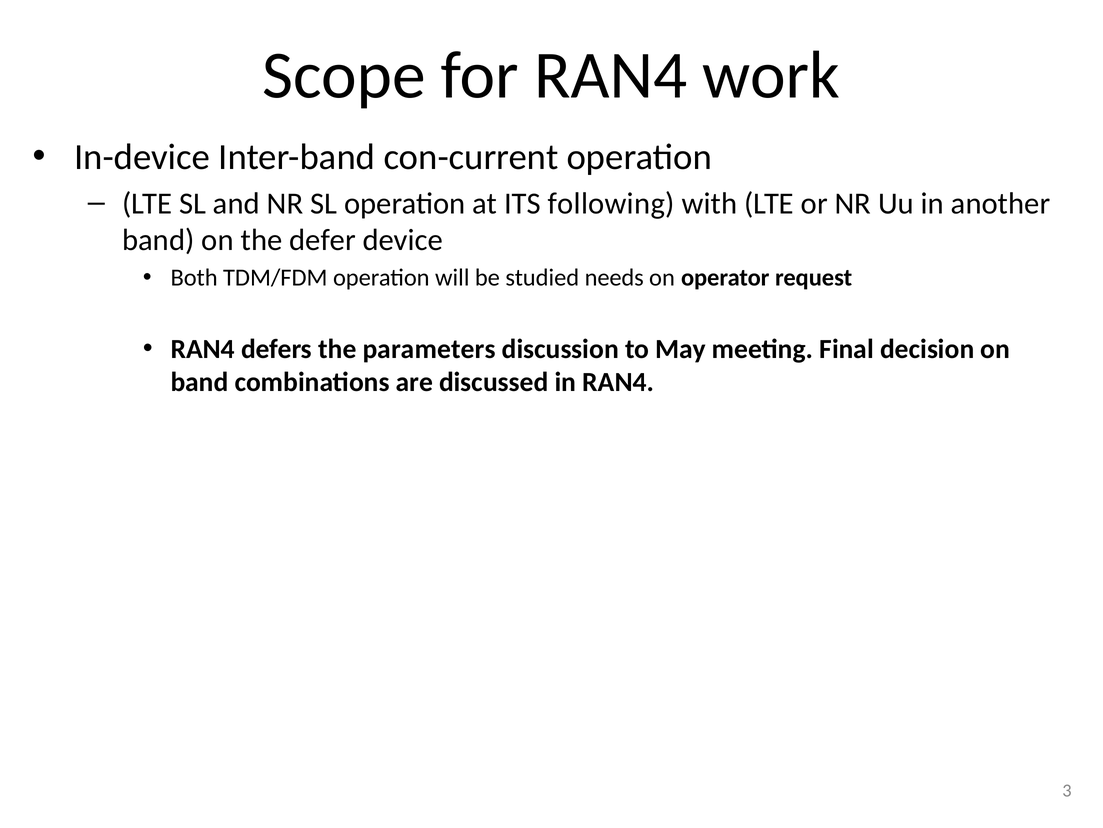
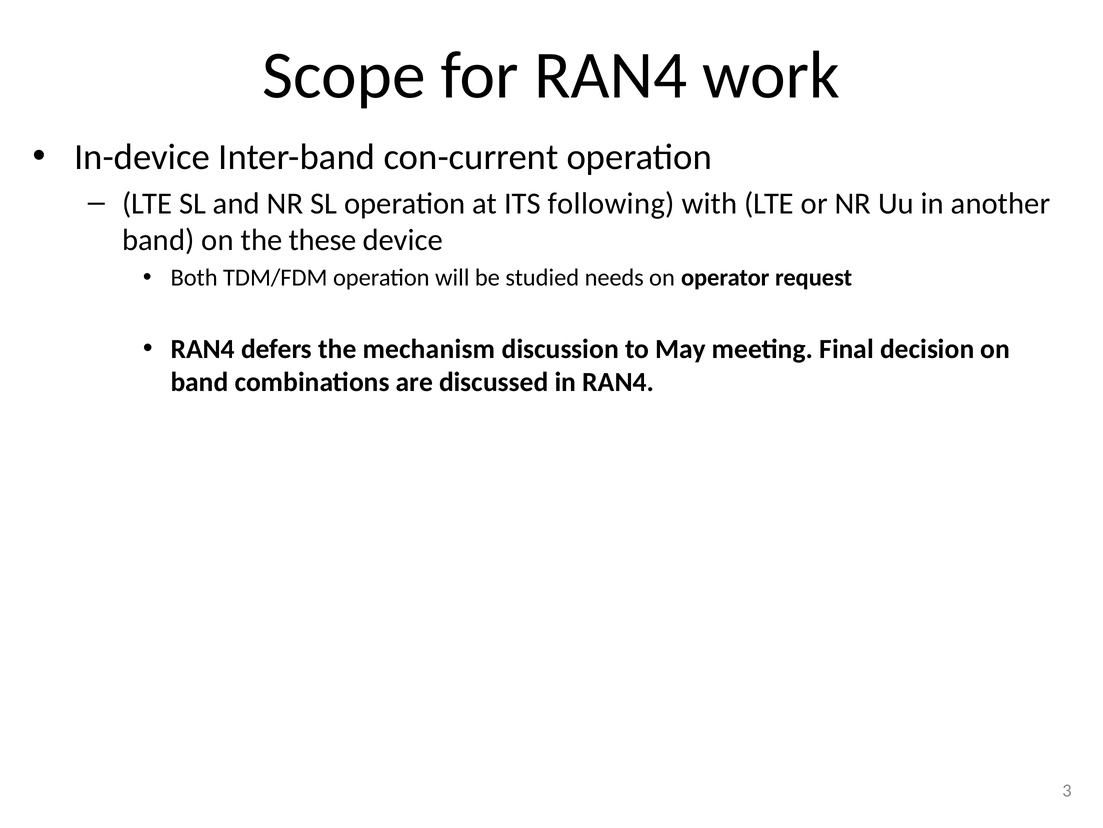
defer: defer -> these
parameters: parameters -> mechanism
